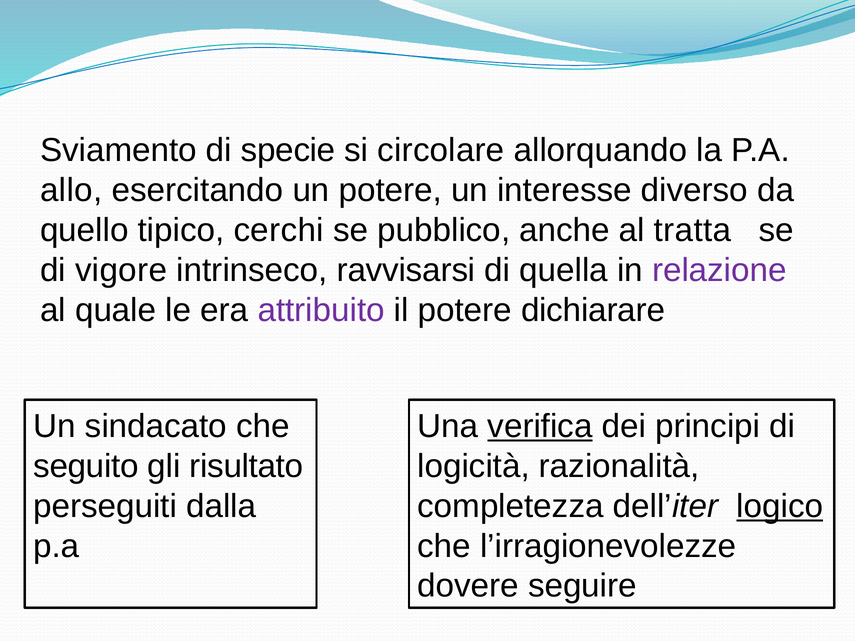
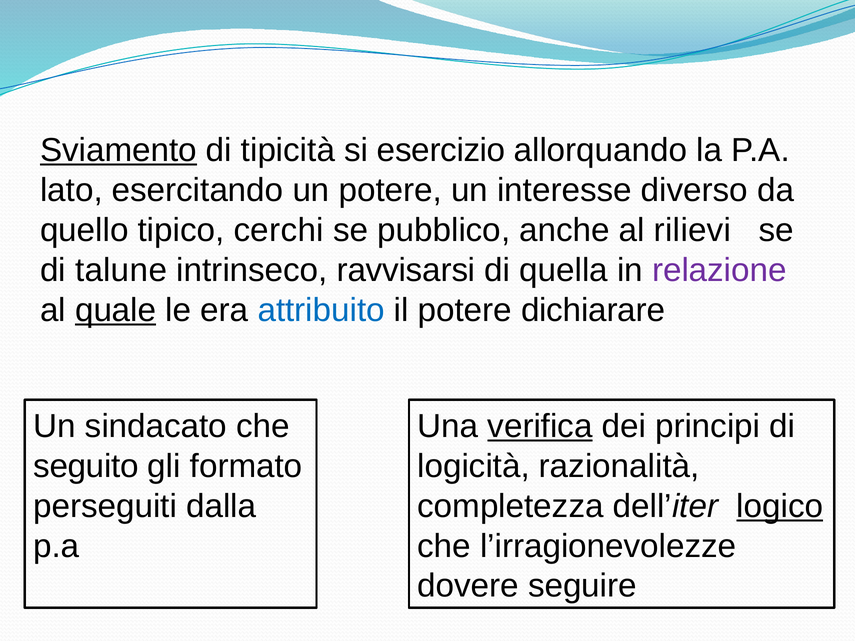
Sviamento underline: none -> present
specie: specie -> tipicità
circolare: circolare -> esercizio
allo: allo -> lato
tratta: tratta -> rilievi
vigore: vigore -> talune
quale underline: none -> present
attribuito colour: purple -> blue
risultato: risultato -> formato
